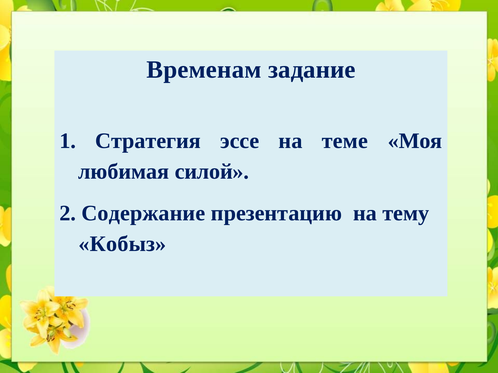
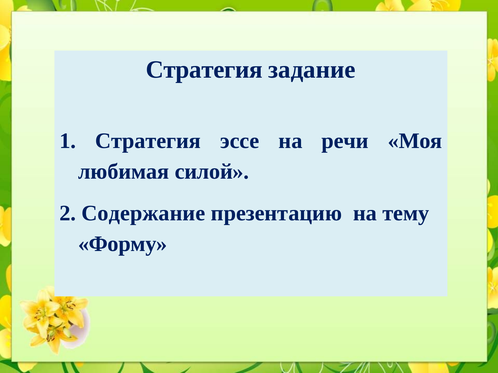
Временам at (204, 70): Временам -> Стратегия
теме: теме -> речи
Кобыз: Кобыз -> Форму
